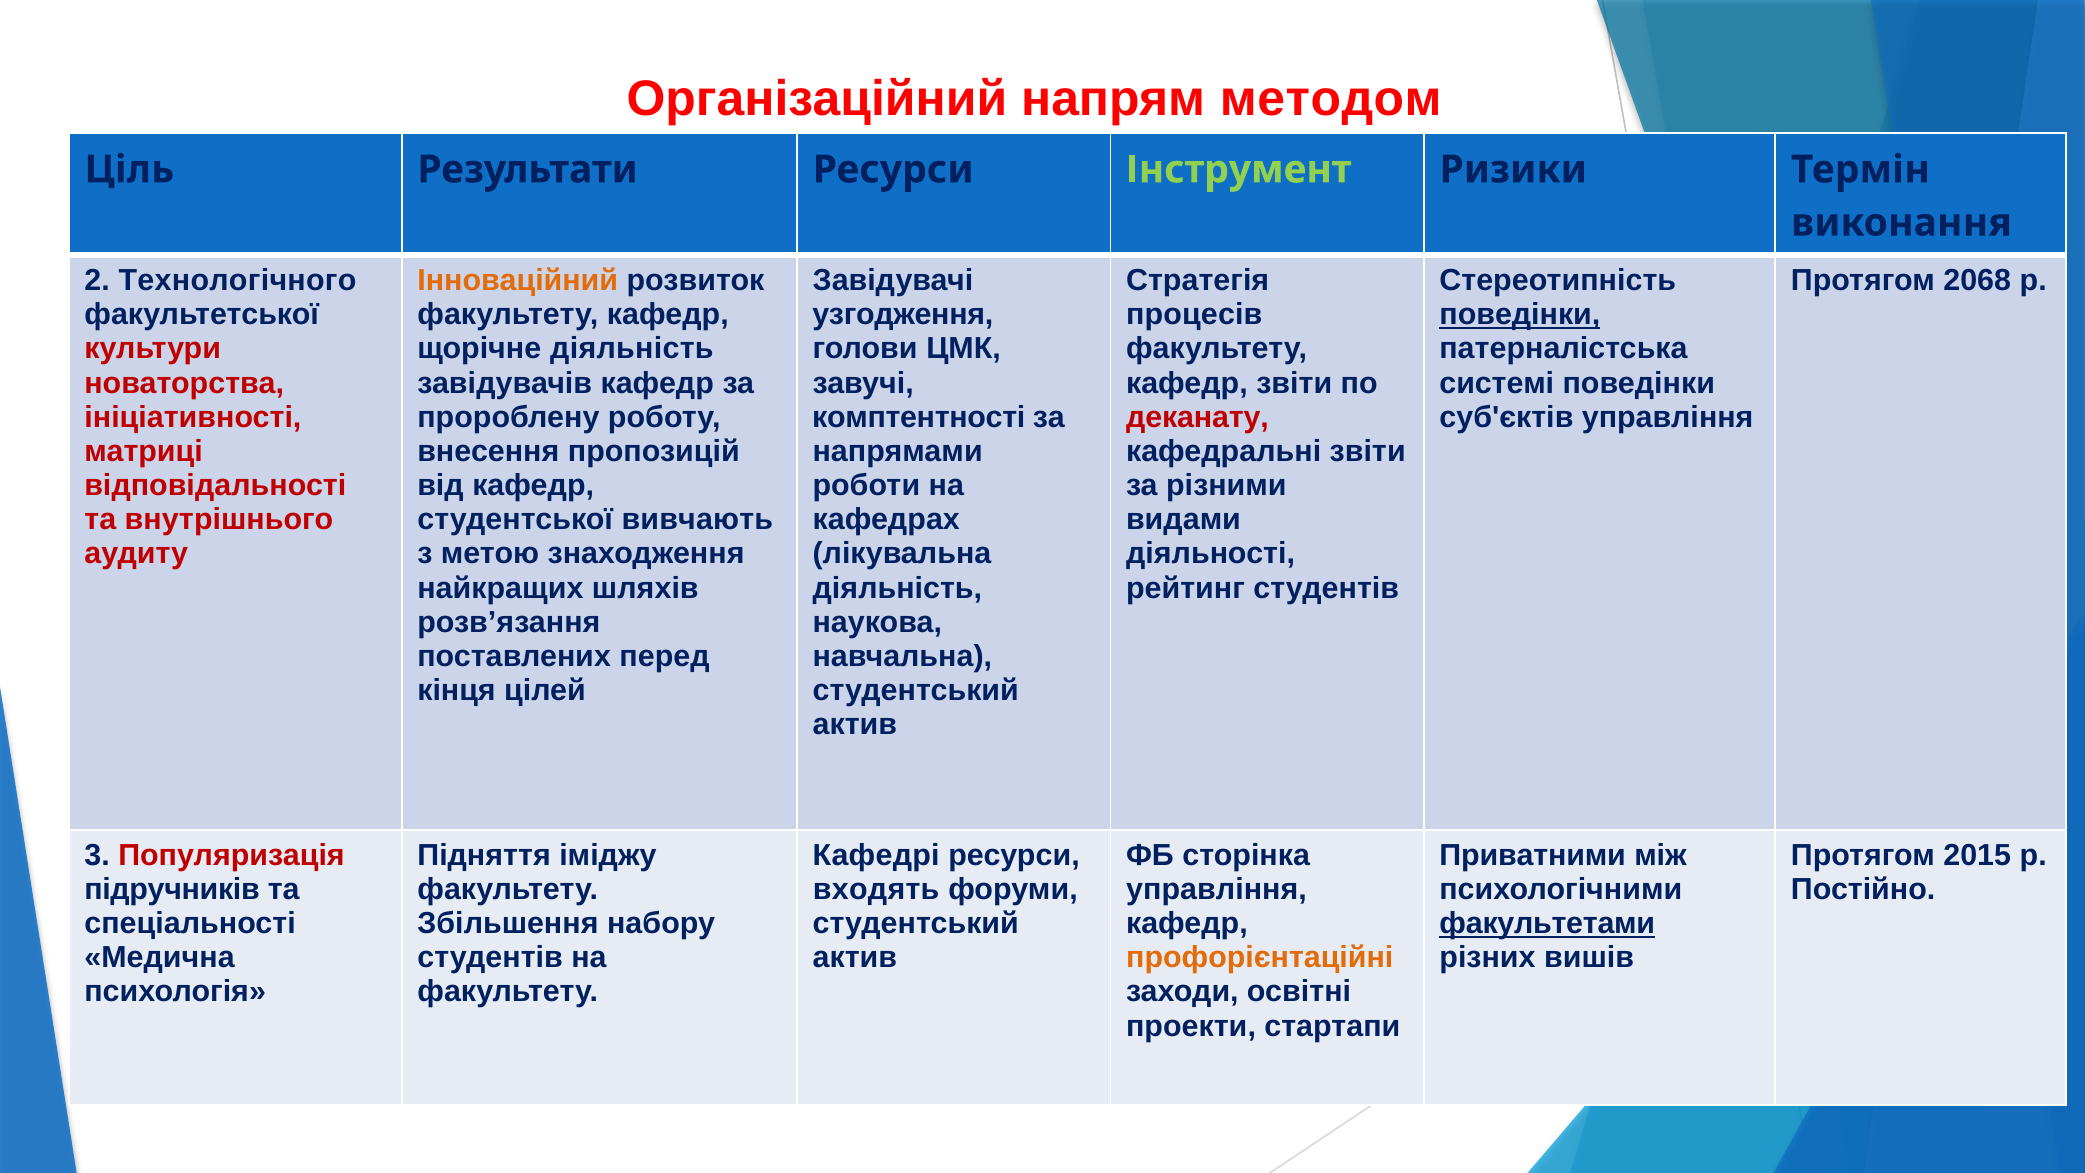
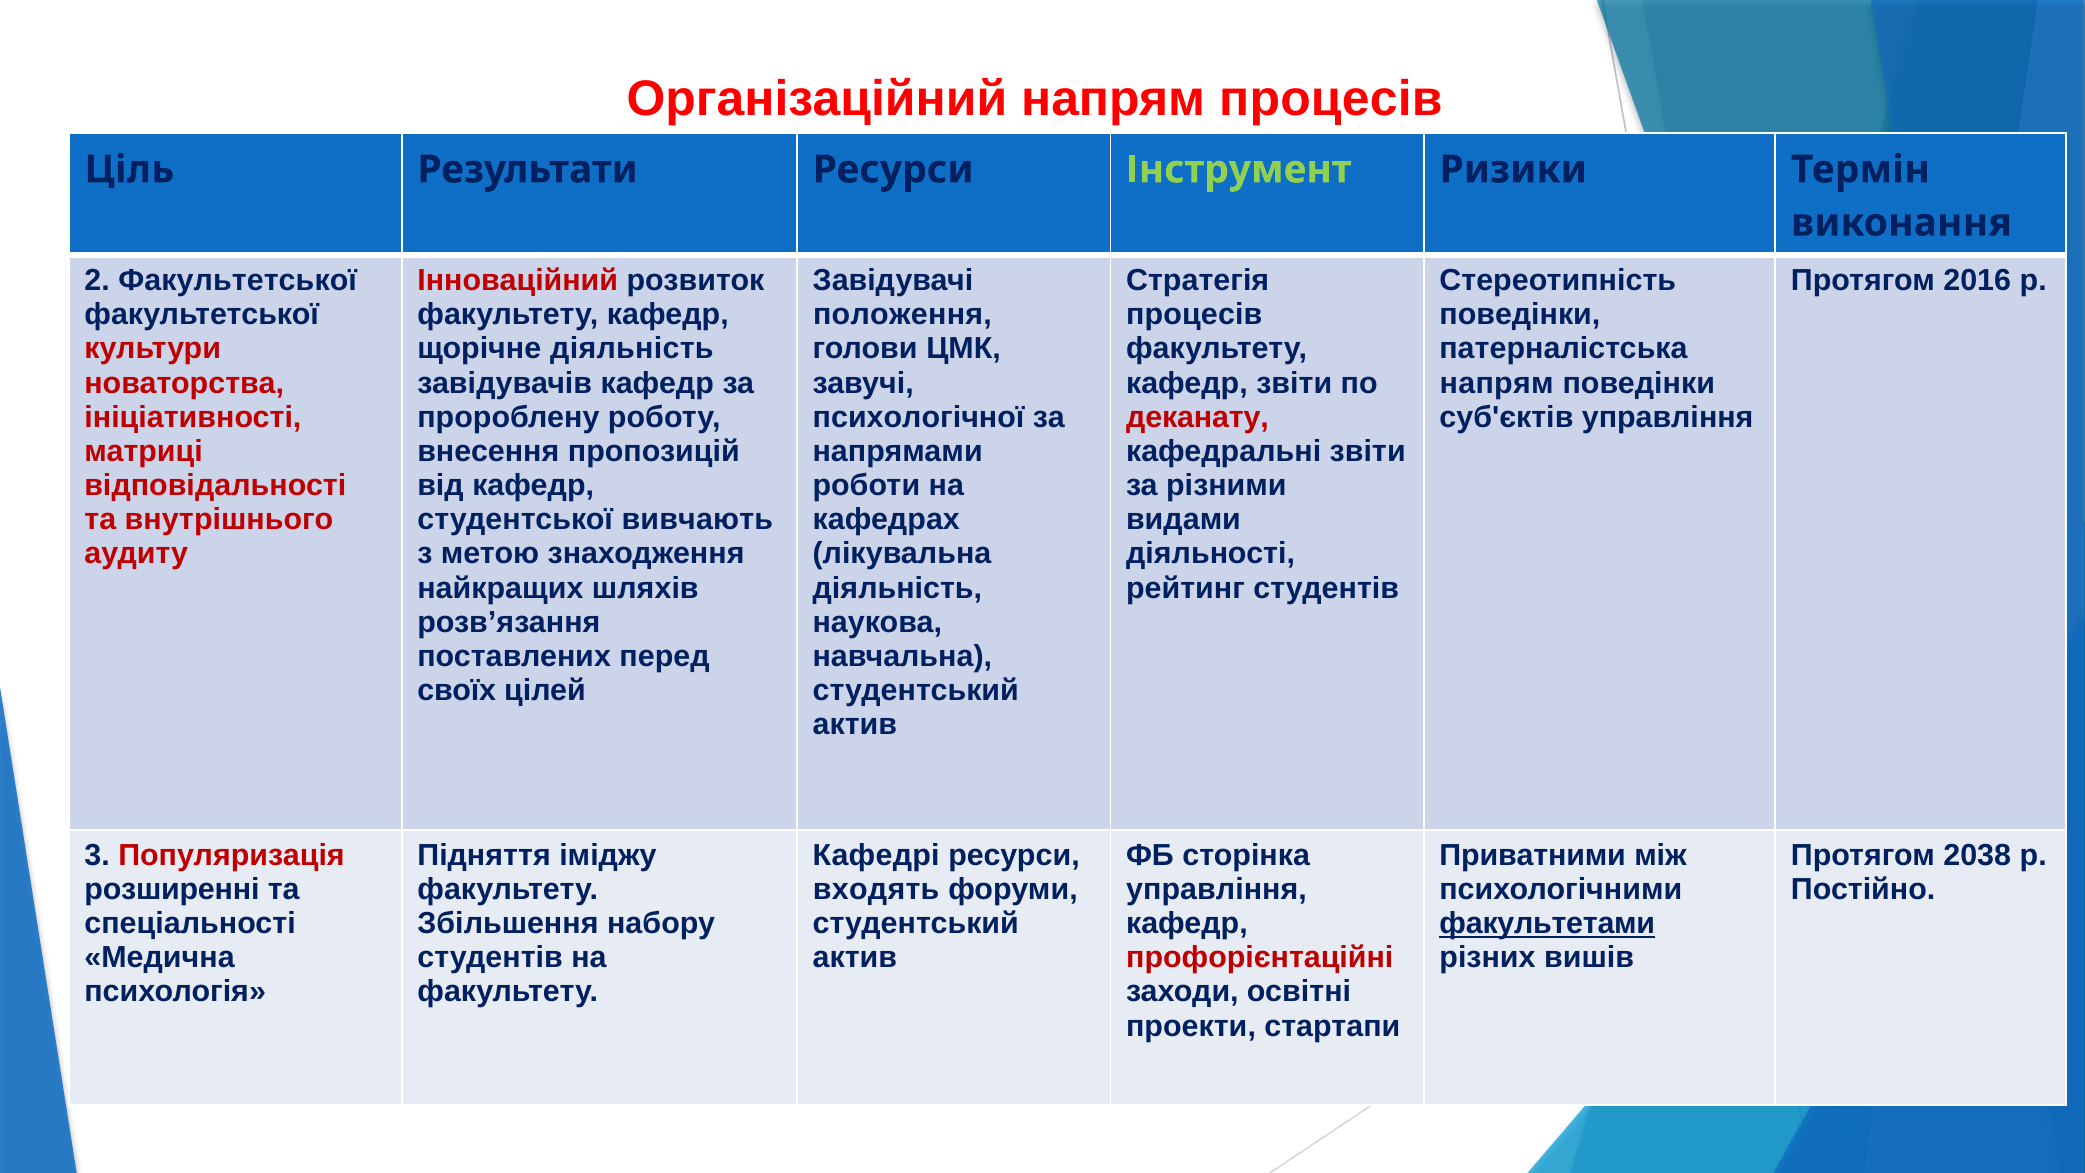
напрям методом: методом -> процесів
2 Технологічного: Технологічного -> Факультетської
Інноваційний colour: orange -> red
2068: 2068 -> 2016
узгодження: узгодження -> положення
поведінки at (1520, 315) underline: present -> none
системі at (1497, 383): системі -> напрям
комптентності: комптентності -> психологічної
кінця: кінця -> своїх
2015: 2015 -> 2038
підручників: підручників -> розширенні
профорієнтаційні colour: orange -> red
